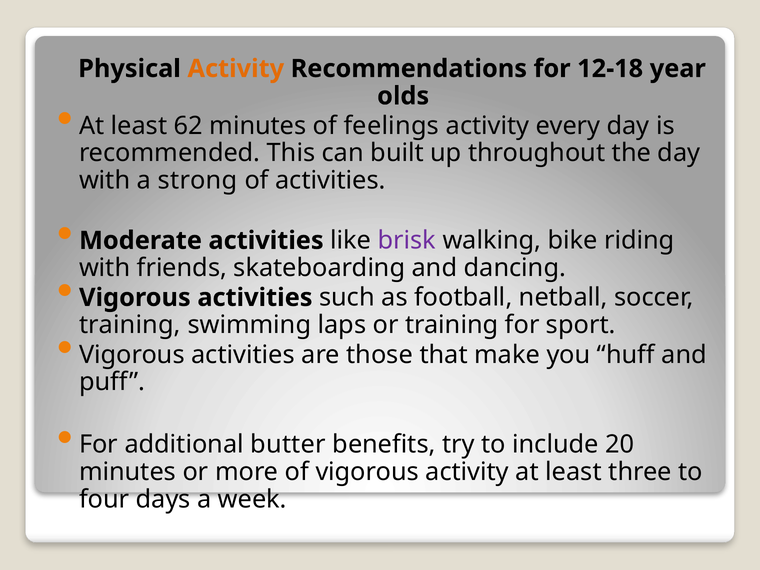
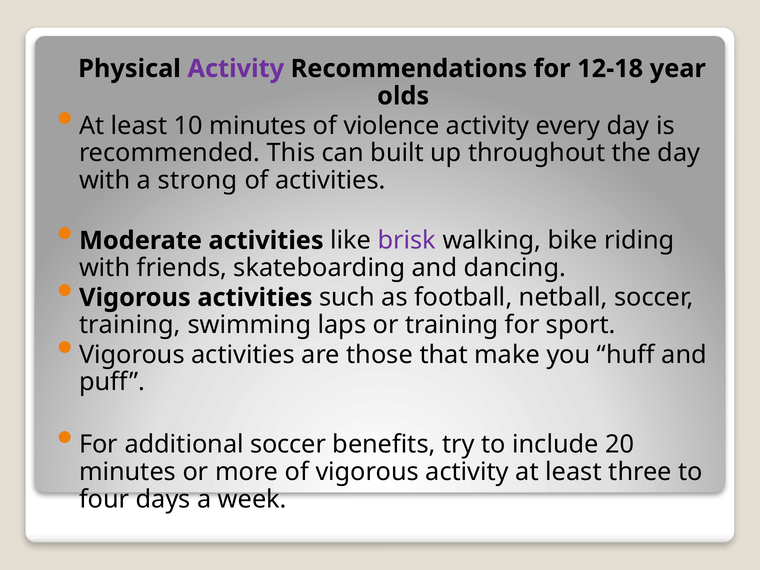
Activity at (236, 69) colour: orange -> purple
62: 62 -> 10
feelings: feelings -> violence
additional butter: butter -> soccer
